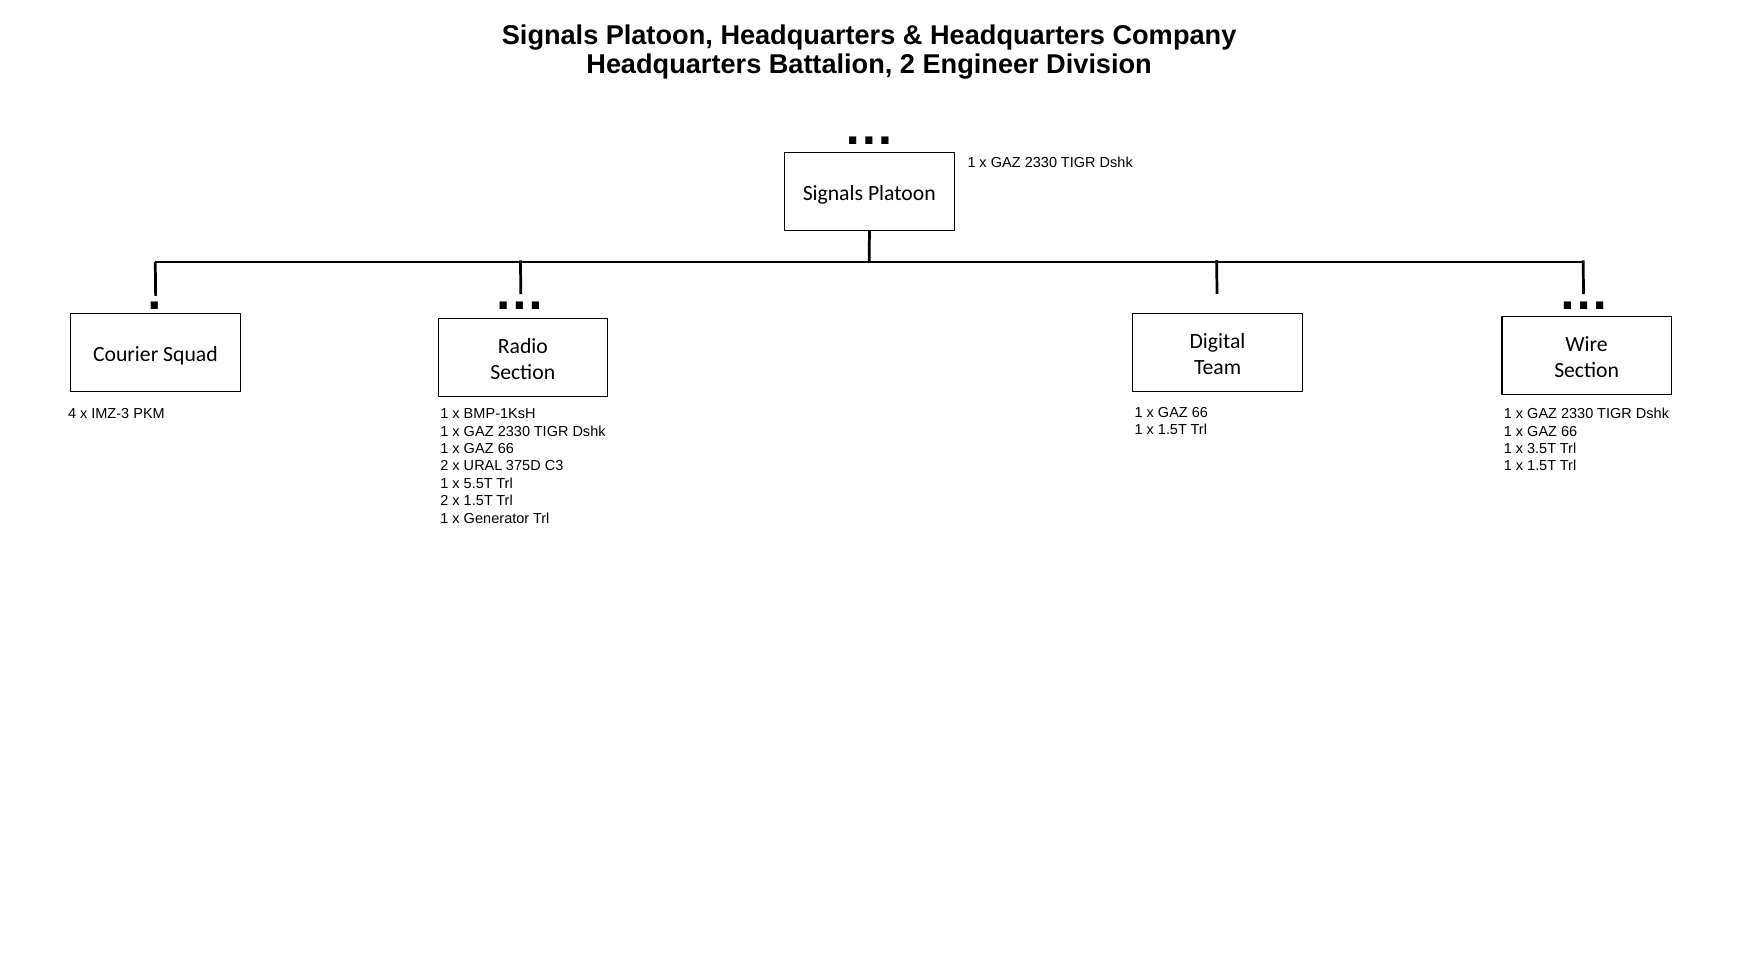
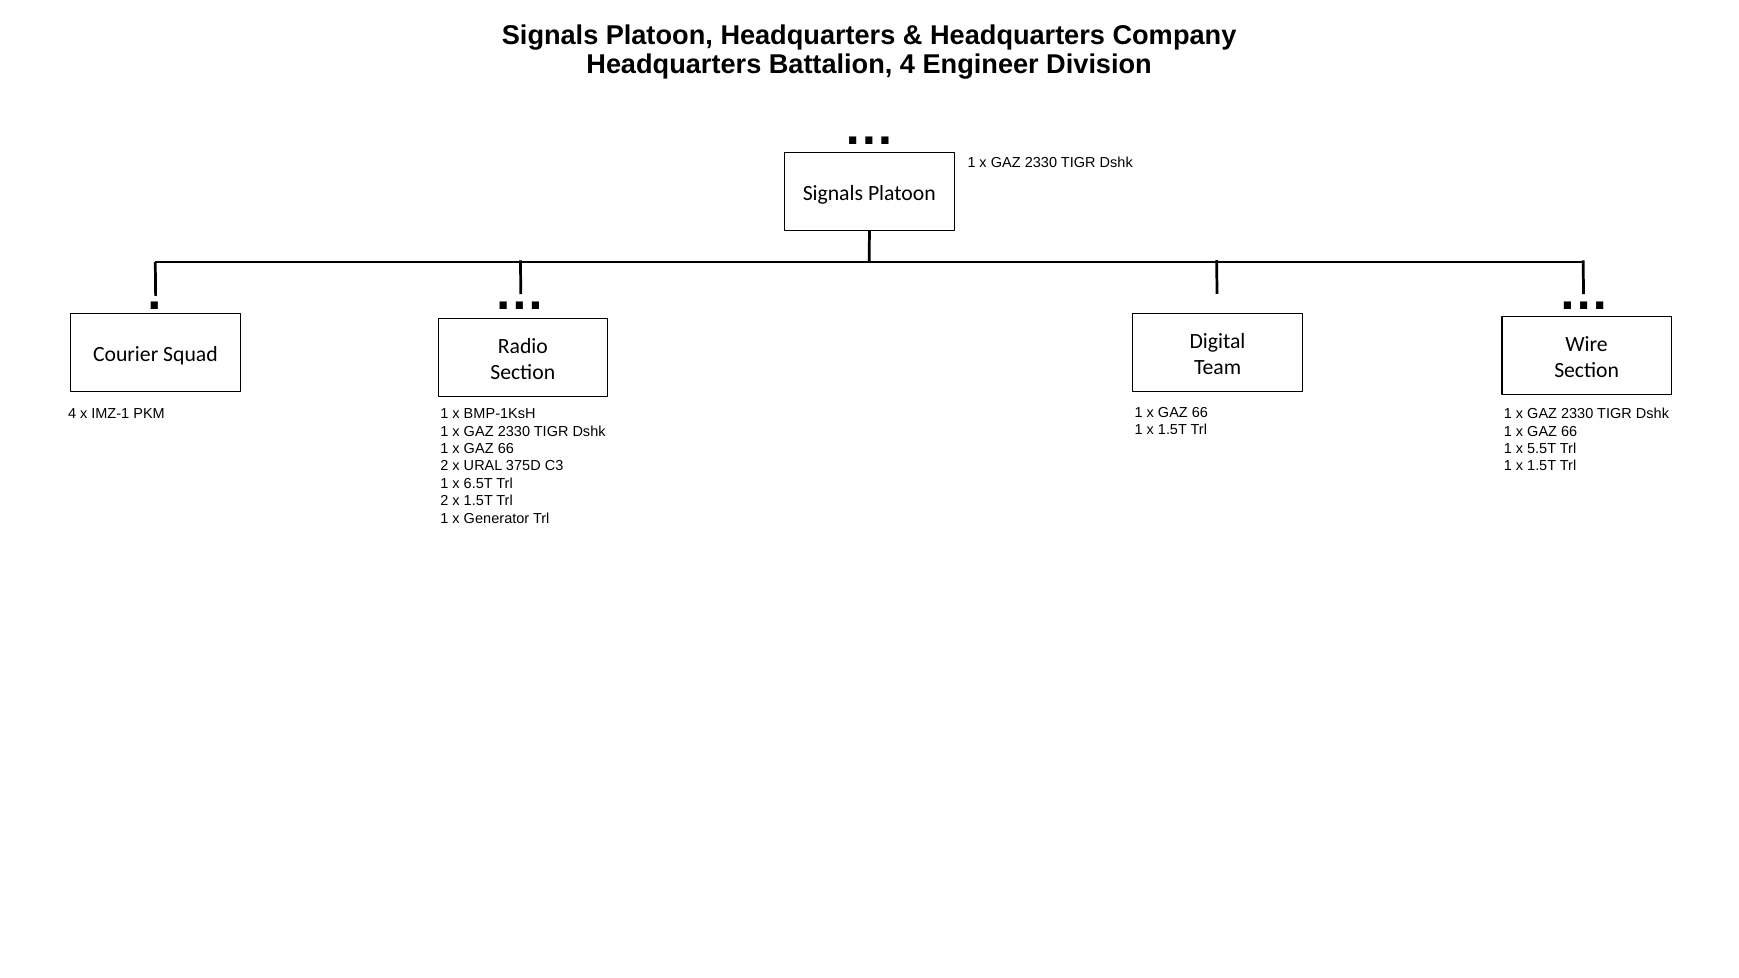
Battalion 2: 2 -> 4
IMZ-3: IMZ-3 -> IMZ-1
3.5T: 3.5T -> 5.5T
5.5T: 5.5T -> 6.5T
